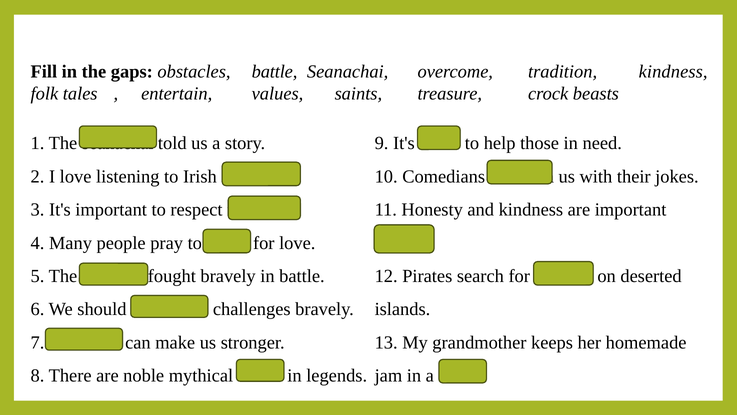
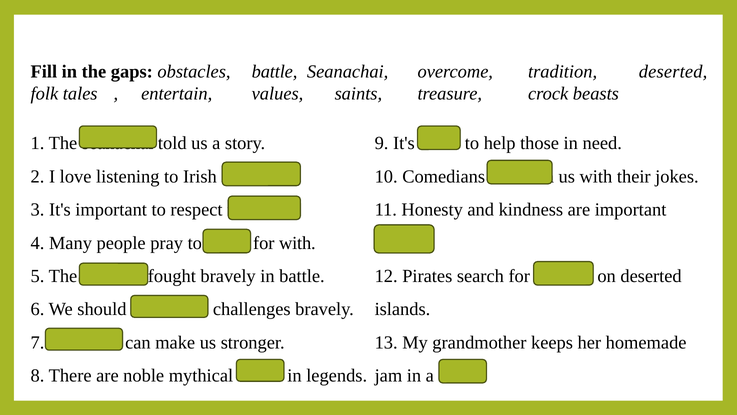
tradition kindness: kindness -> deserted
for love: love -> with
